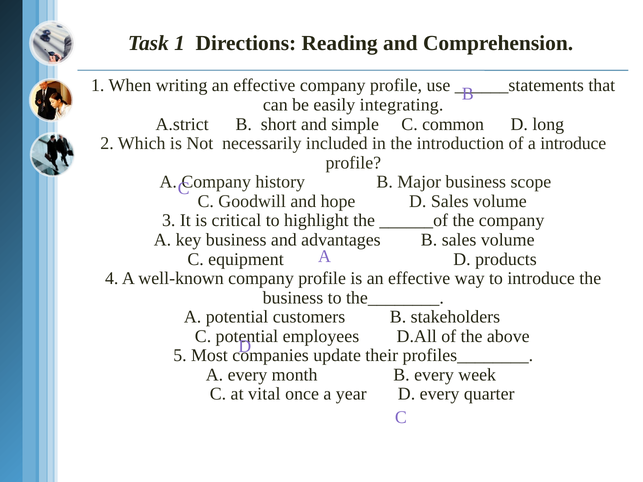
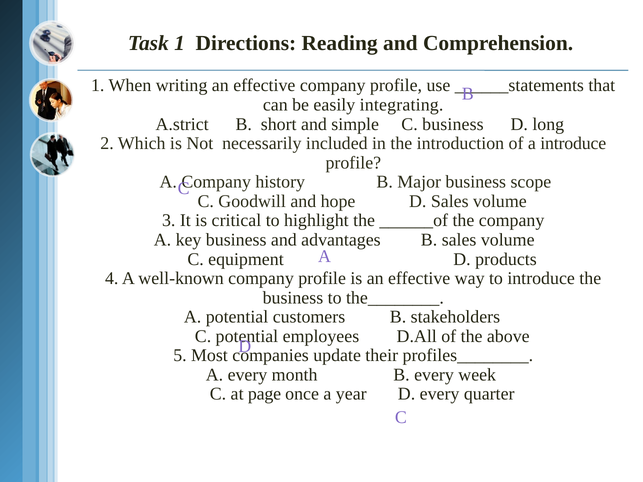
C common: common -> business
vital: vital -> page
